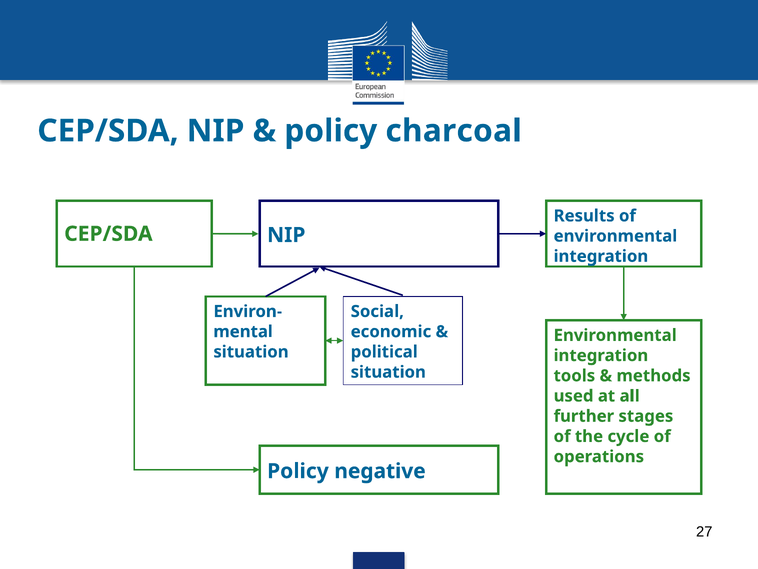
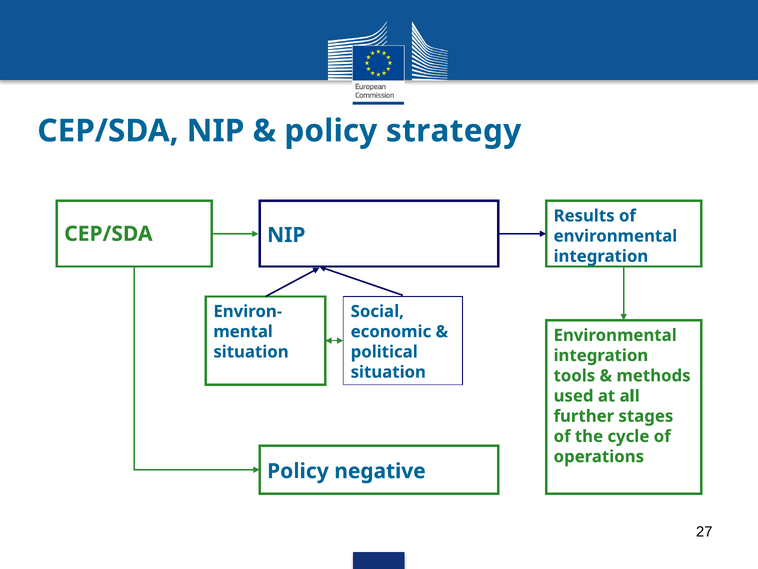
charcoal: charcoal -> strategy
